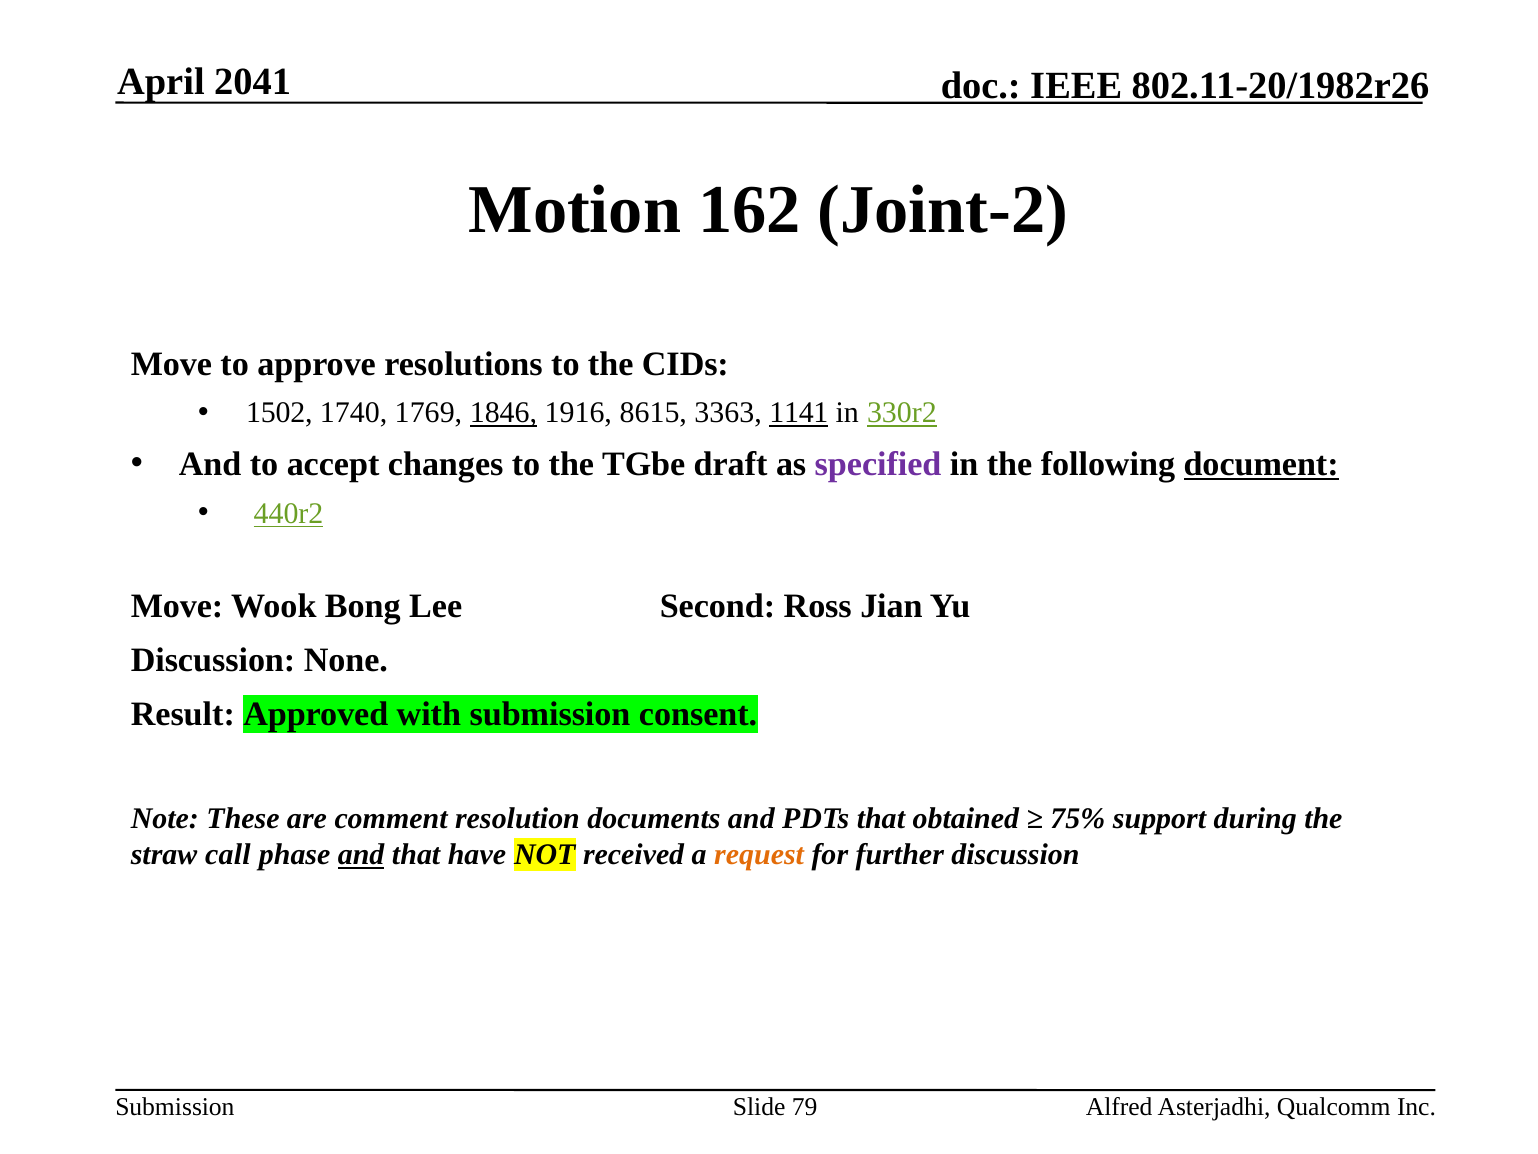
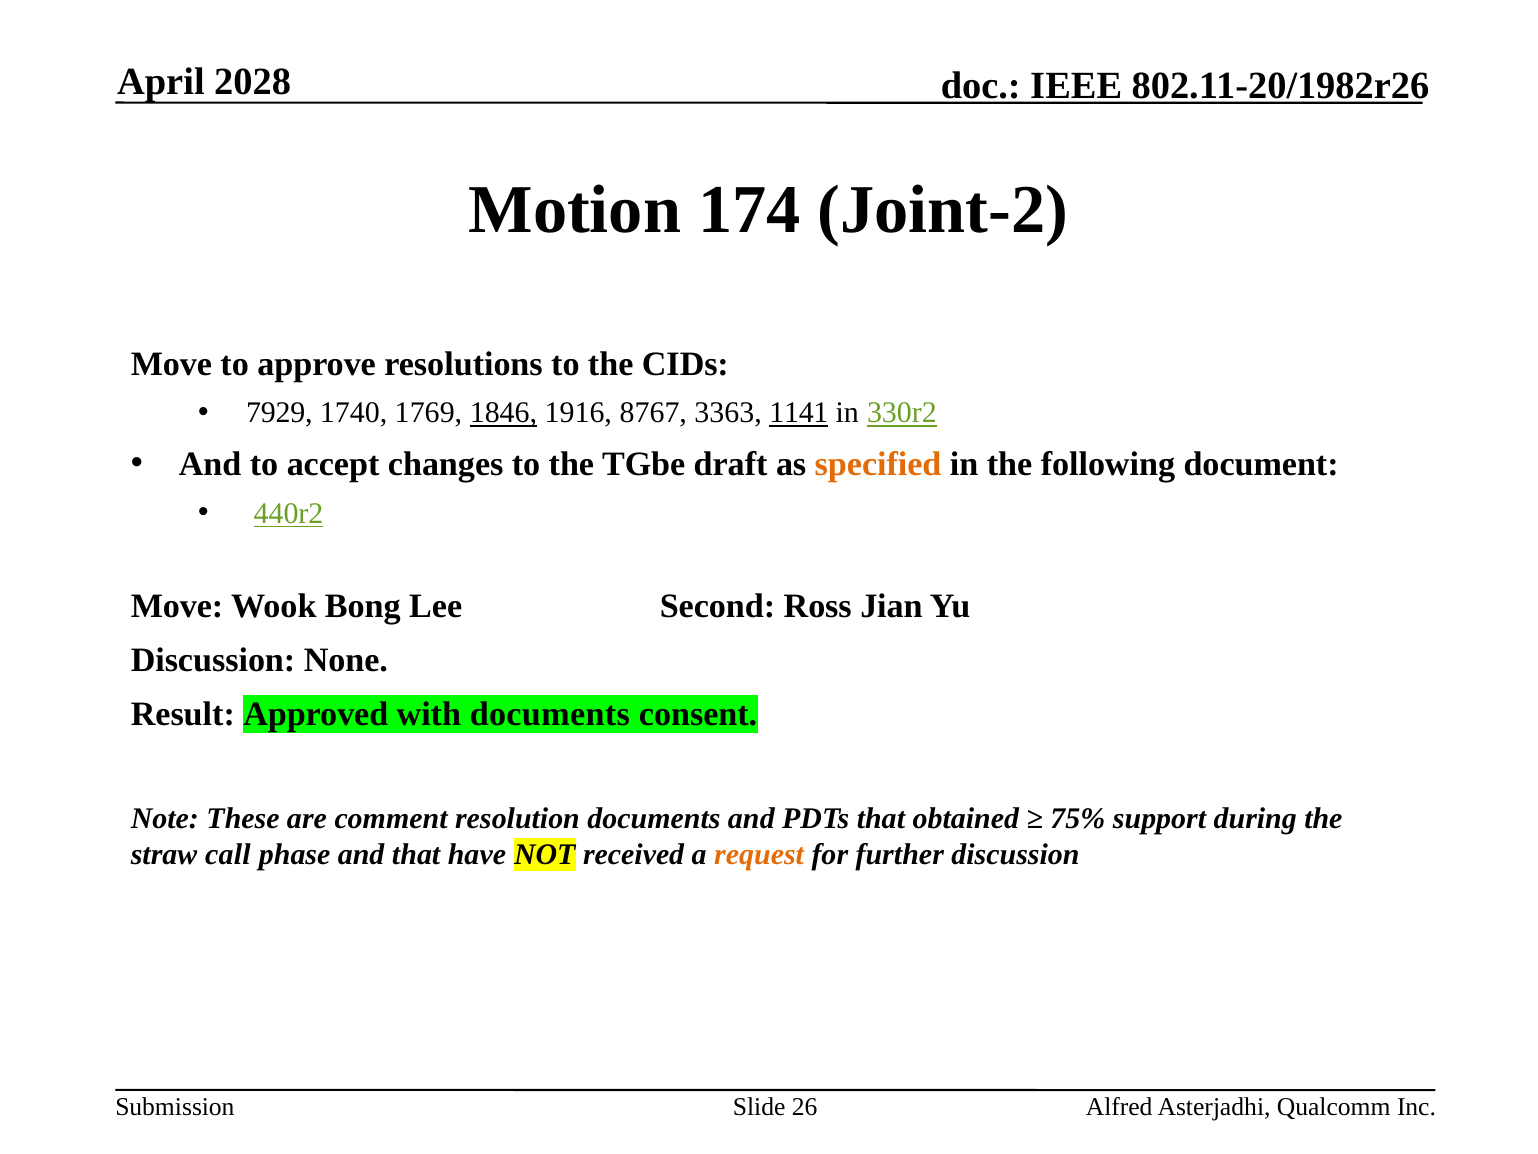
2041: 2041 -> 2028
162: 162 -> 174
1502: 1502 -> 7929
8615: 8615 -> 8767
specified colour: purple -> orange
document underline: present -> none
with submission: submission -> documents
and at (361, 854) underline: present -> none
79: 79 -> 26
